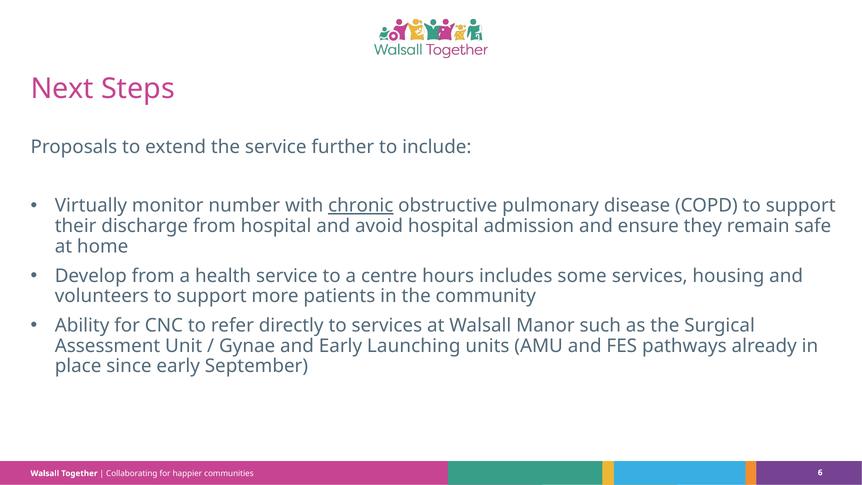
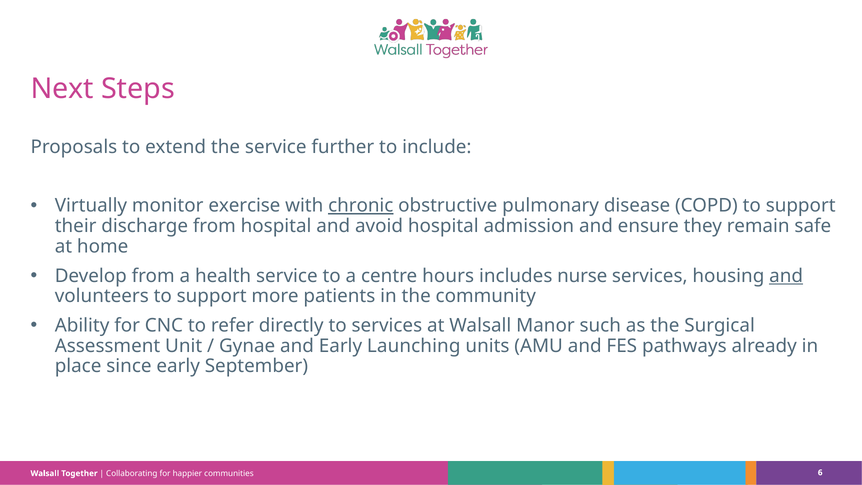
number: number -> exercise
some: some -> nurse
and at (786, 276) underline: none -> present
